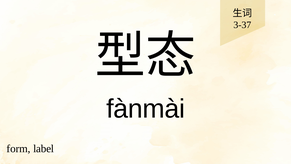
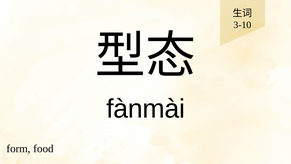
3-37: 3-37 -> 3-10
label: label -> food
